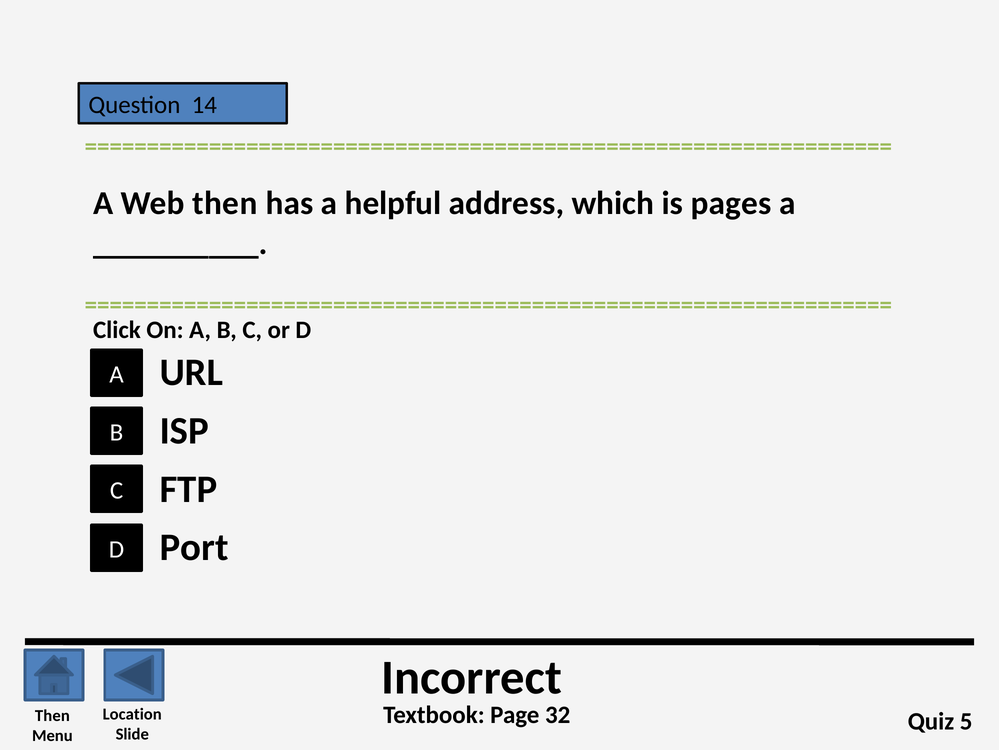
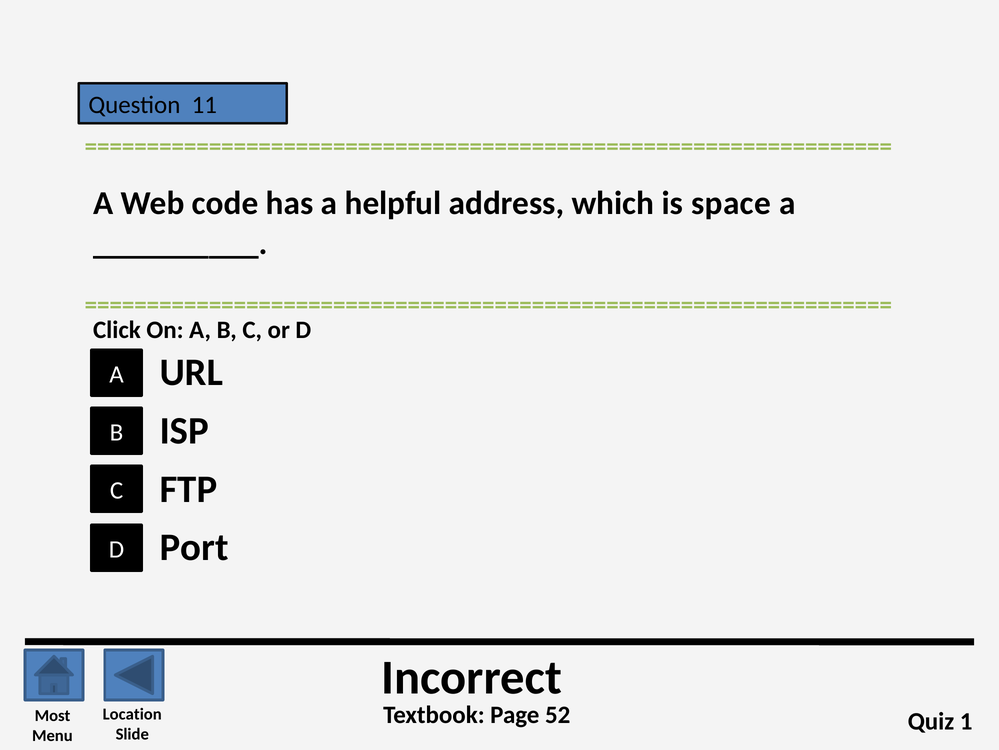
14: 14 -> 11
Web then: then -> code
pages: pages -> space
32: 32 -> 52
Then at (52, 715): Then -> Most
5: 5 -> 1
